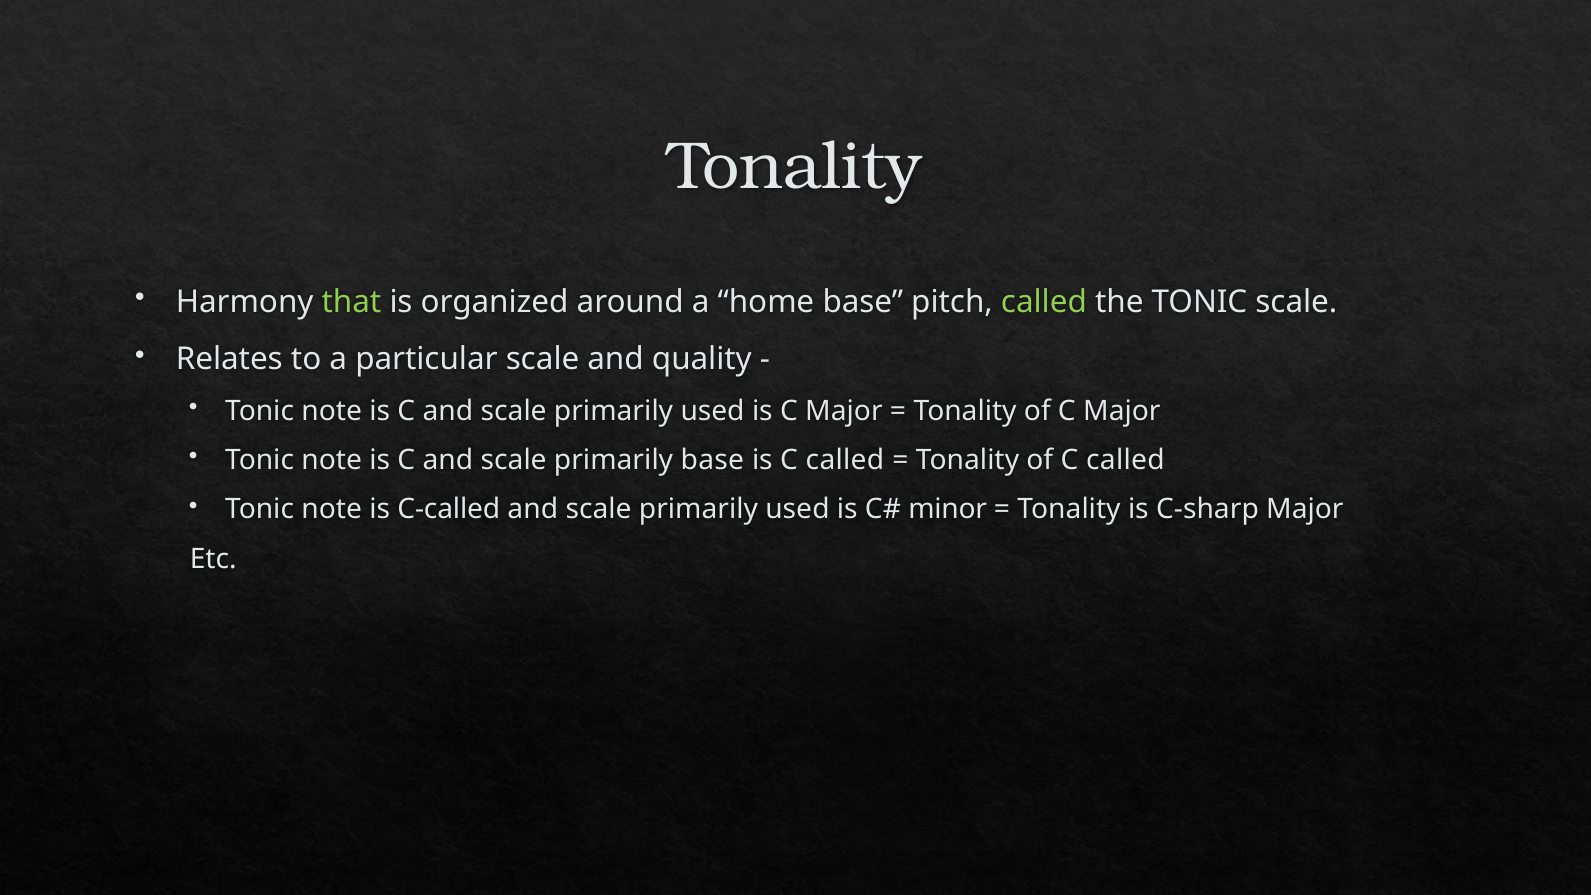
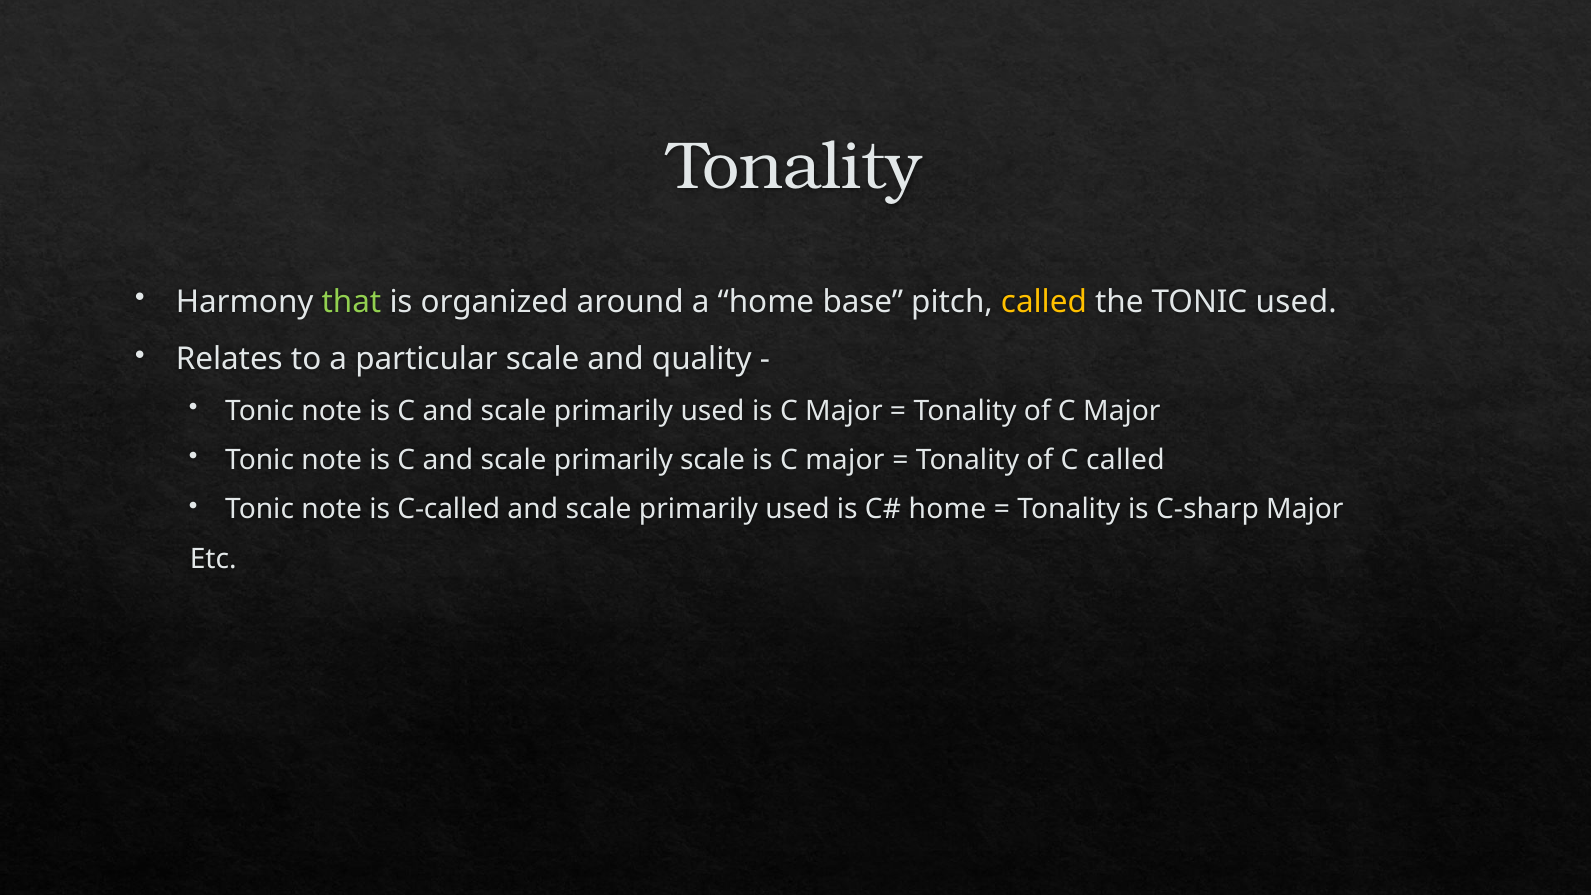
called at (1044, 302) colour: light green -> yellow
TONIC scale: scale -> used
primarily base: base -> scale
called at (845, 460): called -> major
minor at (948, 510): minor -> home
